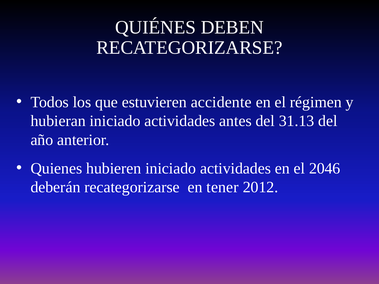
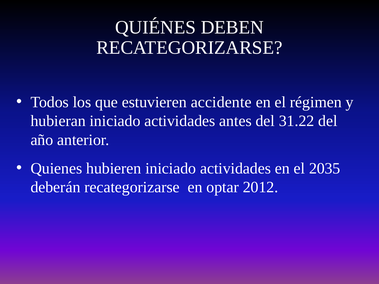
31.13: 31.13 -> 31.22
2046: 2046 -> 2035
tener: tener -> optar
